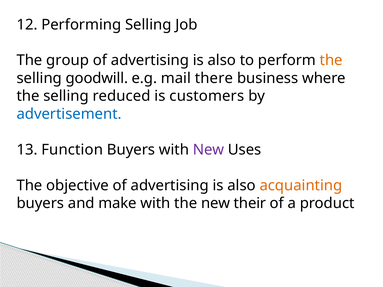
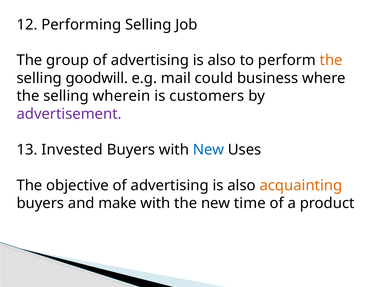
there: there -> could
reduced: reduced -> wherein
advertisement colour: blue -> purple
Function: Function -> Invested
New at (208, 150) colour: purple -> blue
their: their -> time
